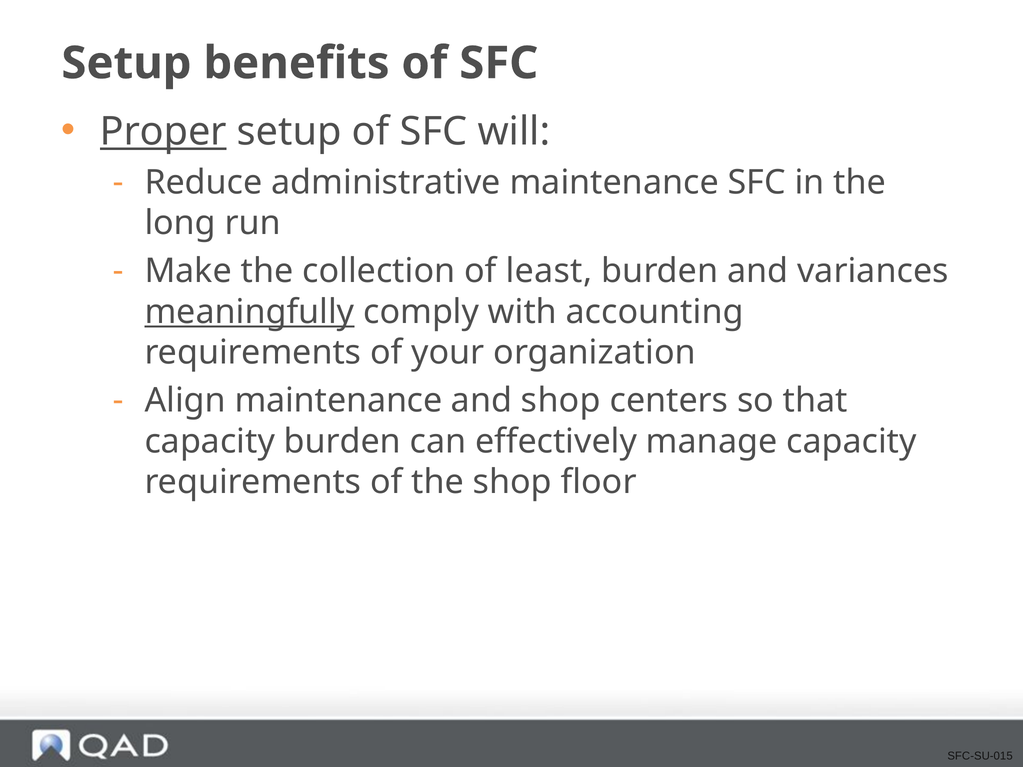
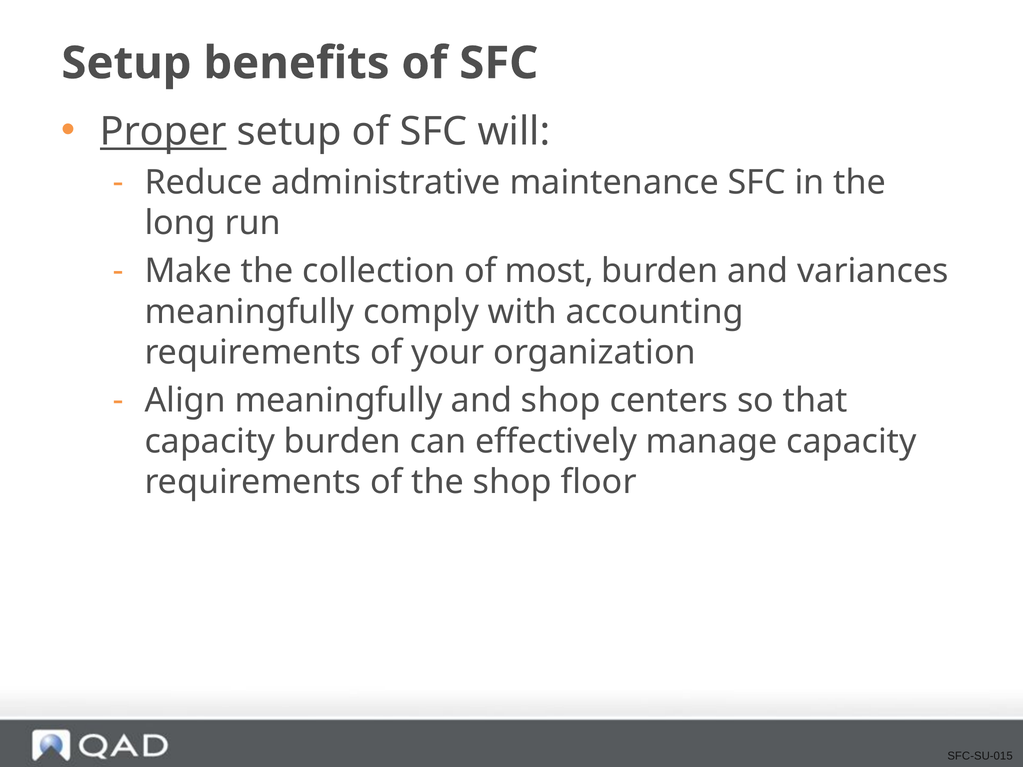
least: least -> most
meaningfully at (249, 312) underline: present -> none
Align maintenance: maintenance -> meaningfully
